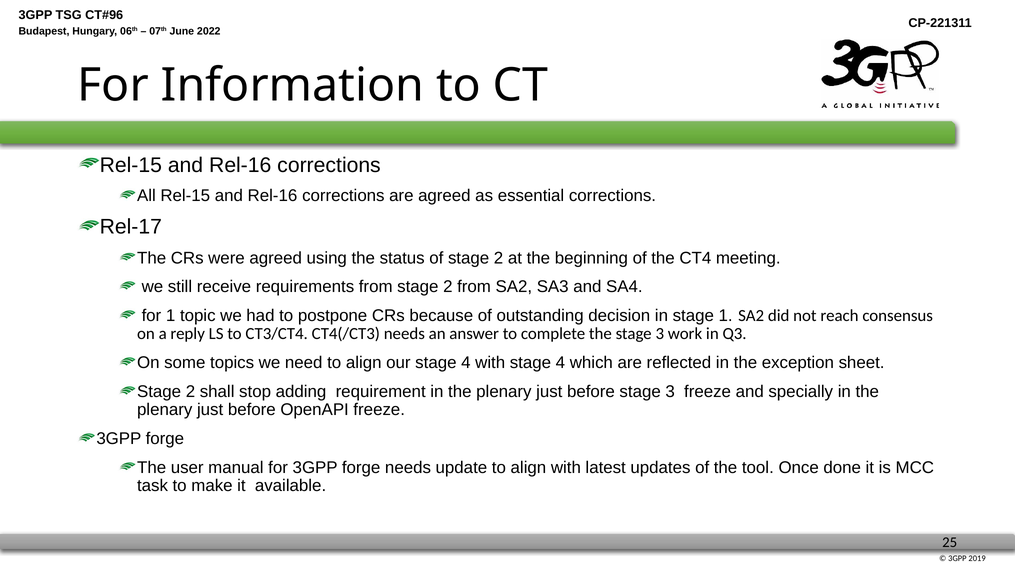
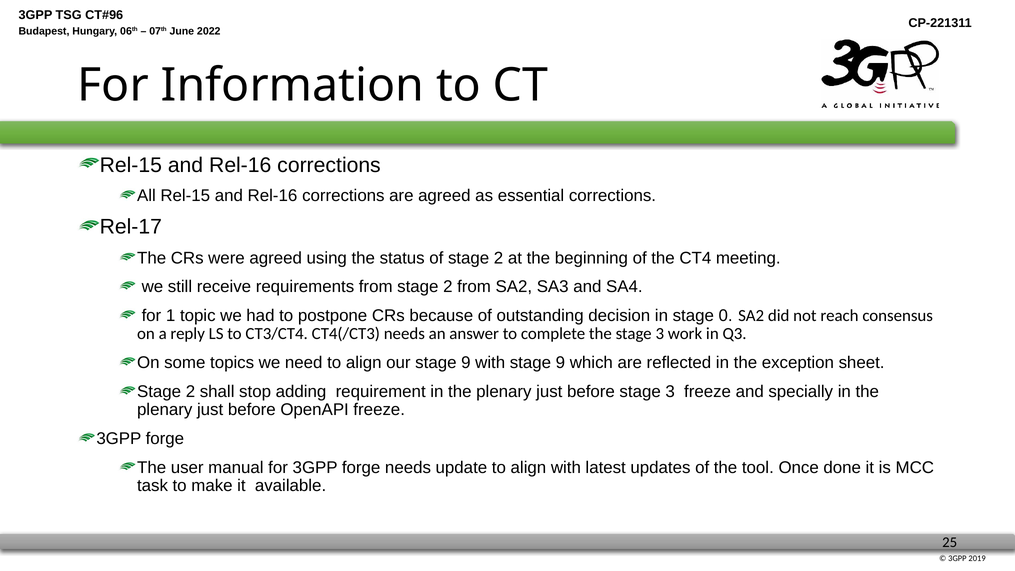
stage 1: 1 -> 0
our stage 4: 4 -> 9
with stage 4: 4 -> 9
